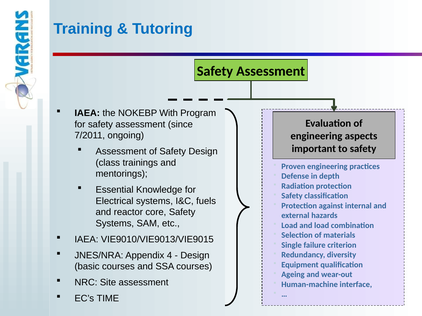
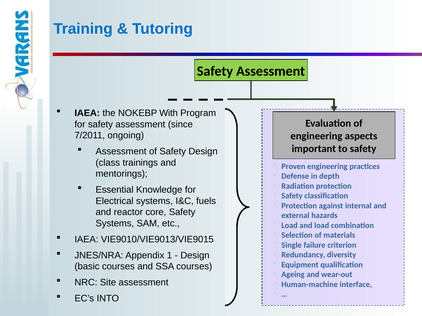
4: 4 -> 1
TIME: TIME -> INTO
